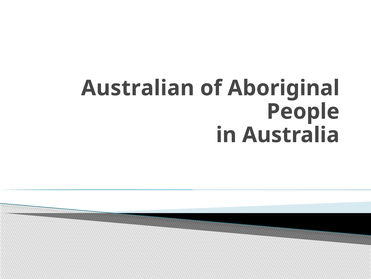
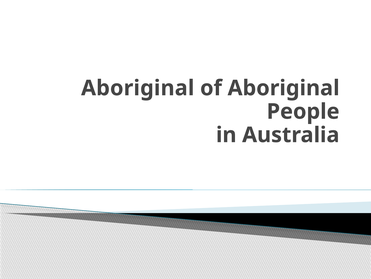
Australian at (138, 88): Australian -> Aboriginal
